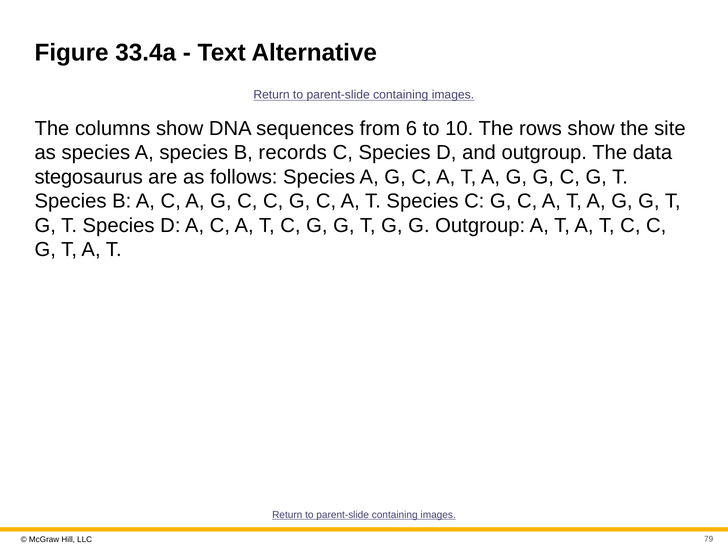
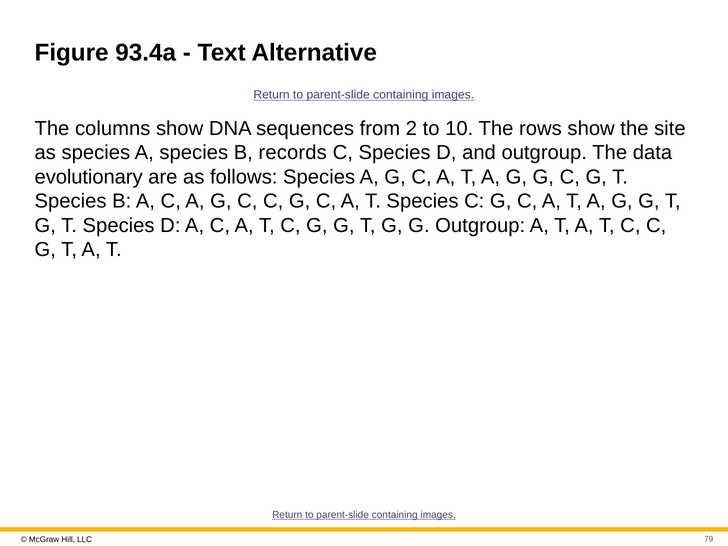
33.4a: 33.4a -> 93.4a
6: 6 -> 2
stegosaurus: stegosaurus -> evolutionary
